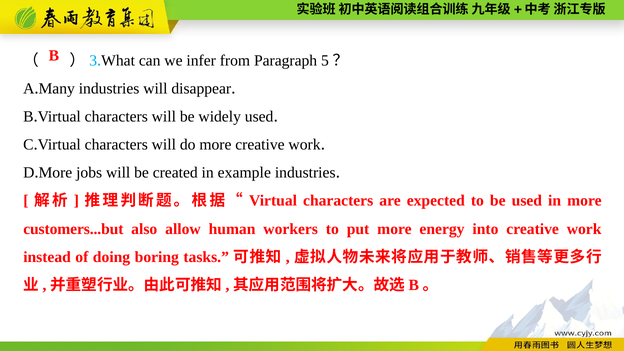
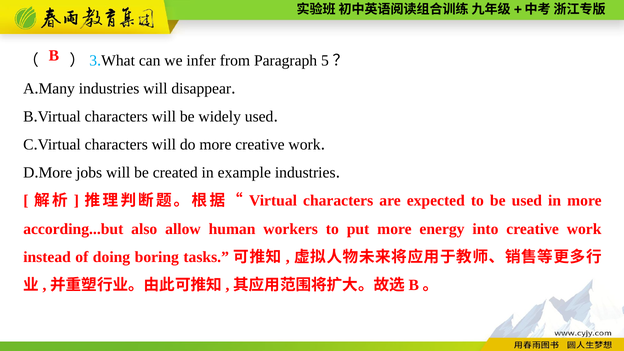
customers...but: customers...but -> according...but
